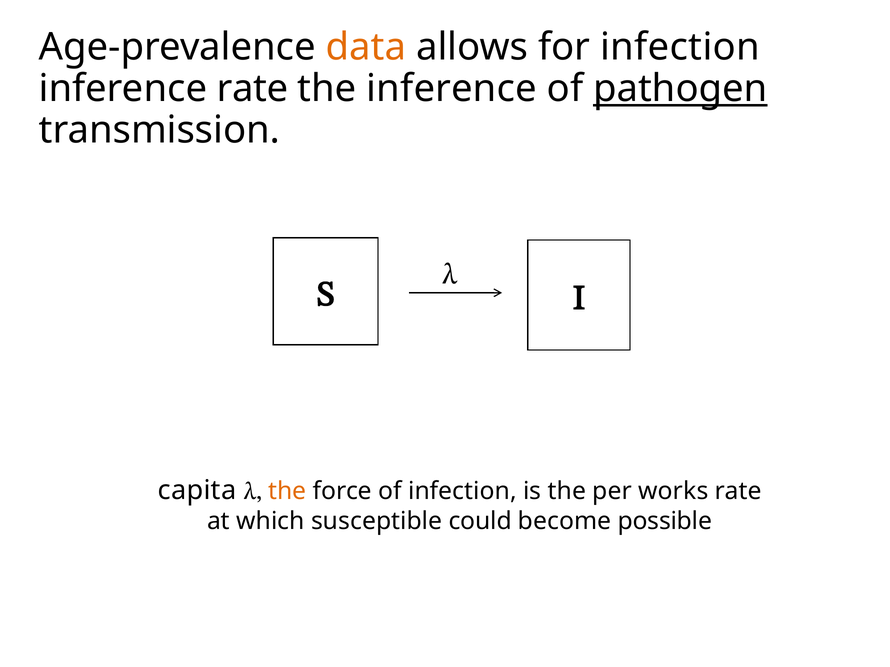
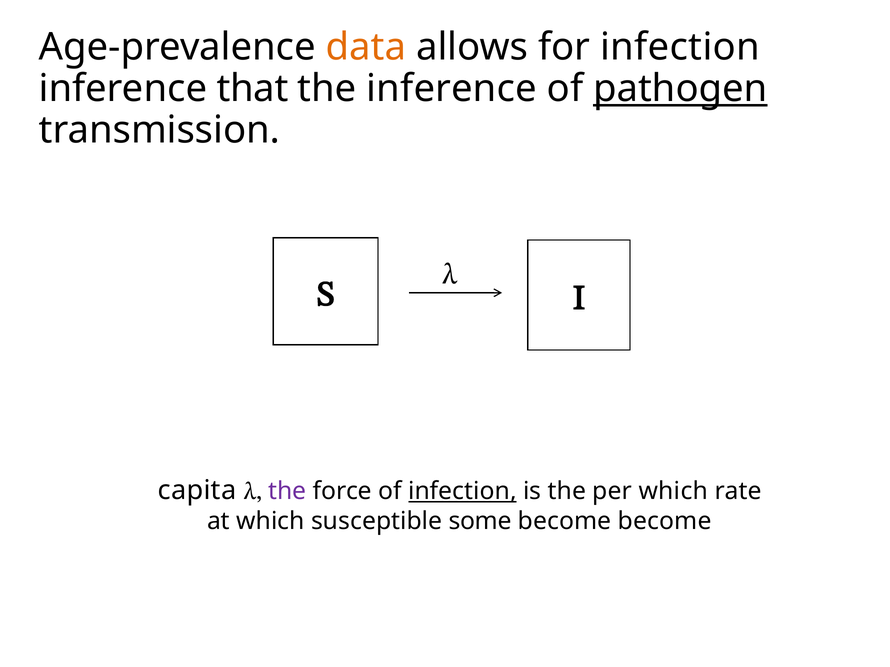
inference rate: rate -> that
the at (287, 491) colour: orange -> purple
infection at (462, 491) underline: none -> present
per works: works -> which
could: could -> some
become possible: possible -> become
